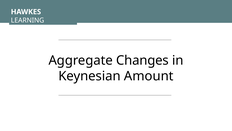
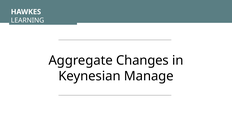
Amount: Amount -> Manage
